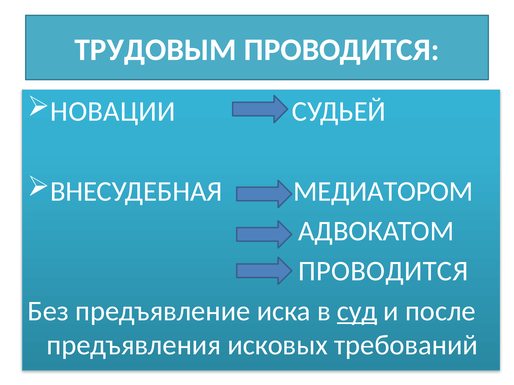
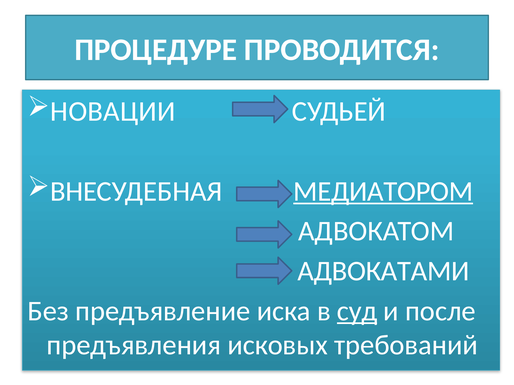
ТРУДОВЫМ: ТРУДОВЫМ -> ПРОЦЕДУРЕ
МЕДИАТОРОМ underline: none -> present
ПРОВОДИТСЯ at (383, 271): ПРОВОДИТСЯ -> АДВОКАТАМИ
